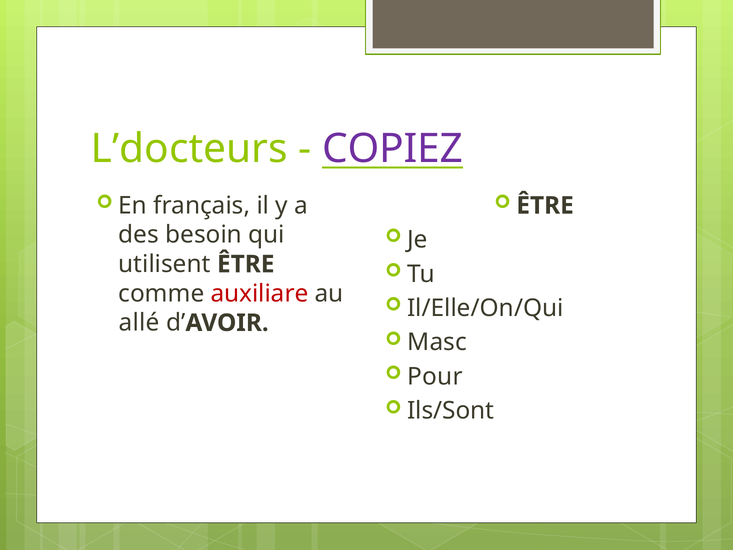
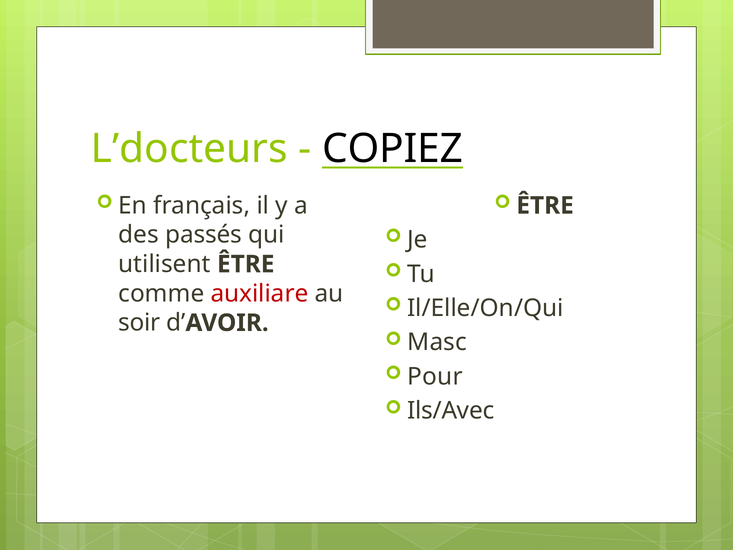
COPIEZ colour: purple -> black
besoin: besoin -> passés
allé: allé -> soir
Ils/Sont: Ils/Sont -> Ils/Avec
